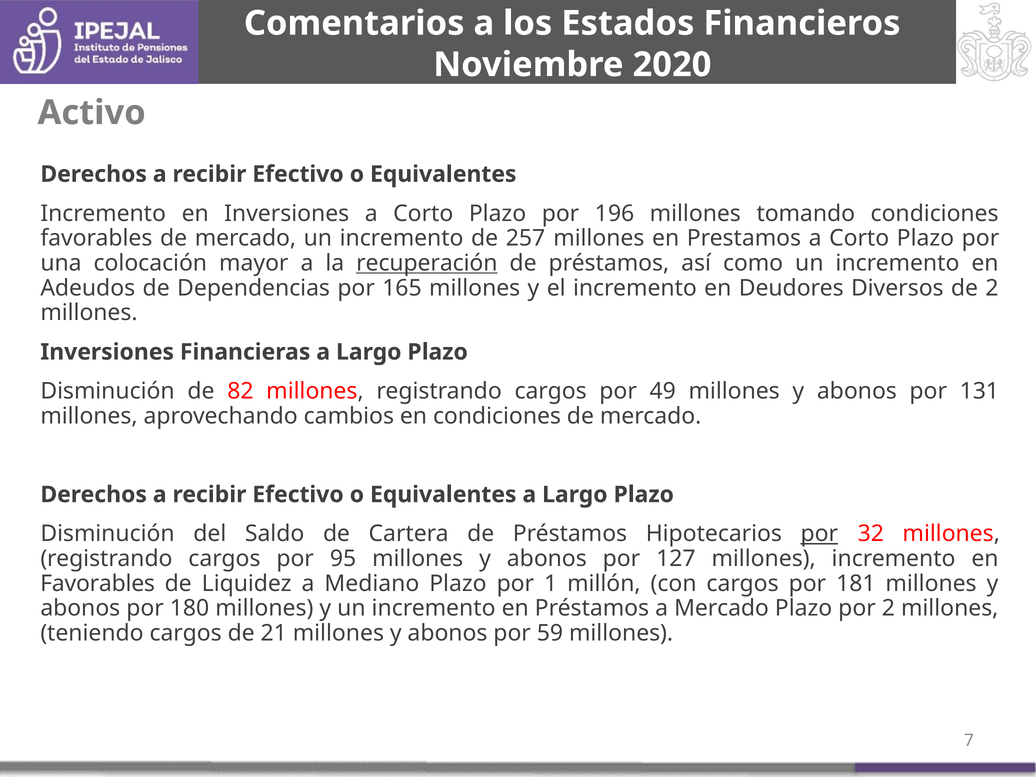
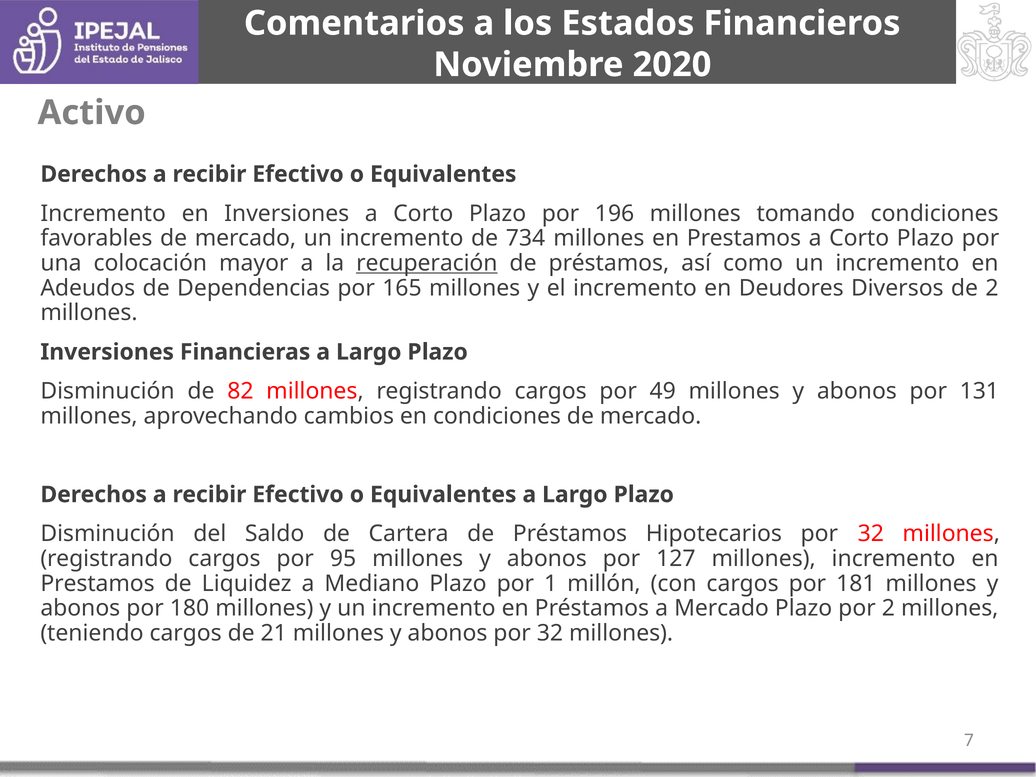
257: 257 -> 734
por at (819, 534) underline: present -> none
Favorables at (98, 584): Favorables -> Prestamos
abonos por 59: 59 -> 32
